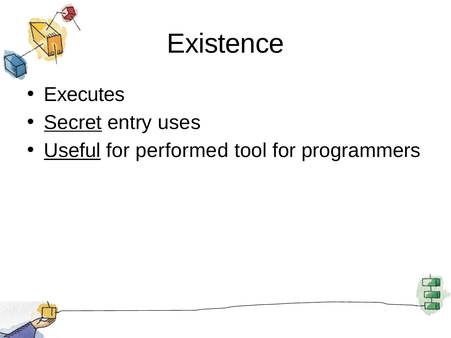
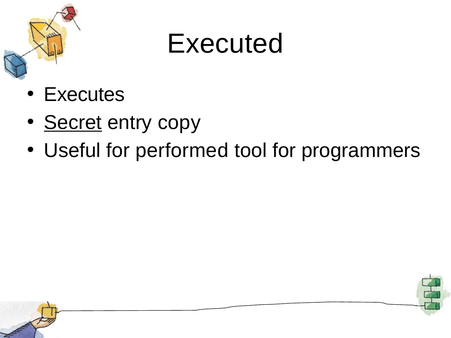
Existence: Existence -> Executed
uses: uses -> copy
Useful underline: present -> none
